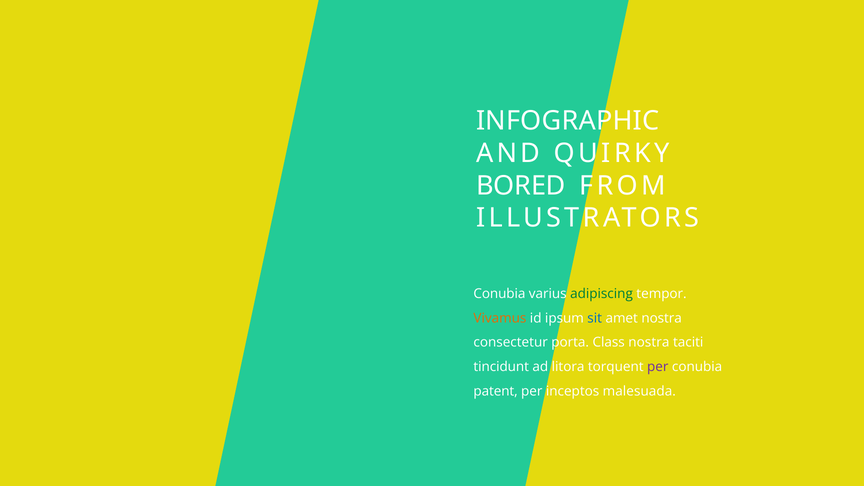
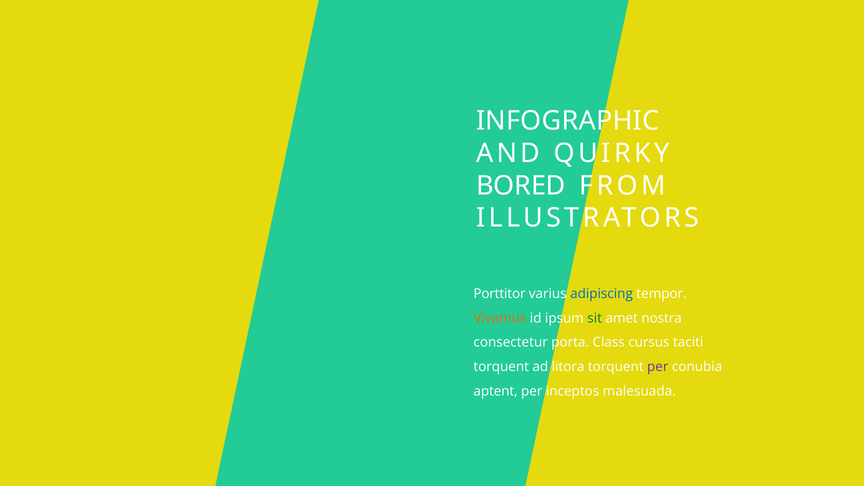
Conubia at (499, 294): Conubia -> Porttitor
adipiscing colour: green -> blue
sit colour: blue -> green
Class nostra: nostra -> cursus
tincidunt at (501, 367): tincidunt -> torquent
patent: patent -> aptent
